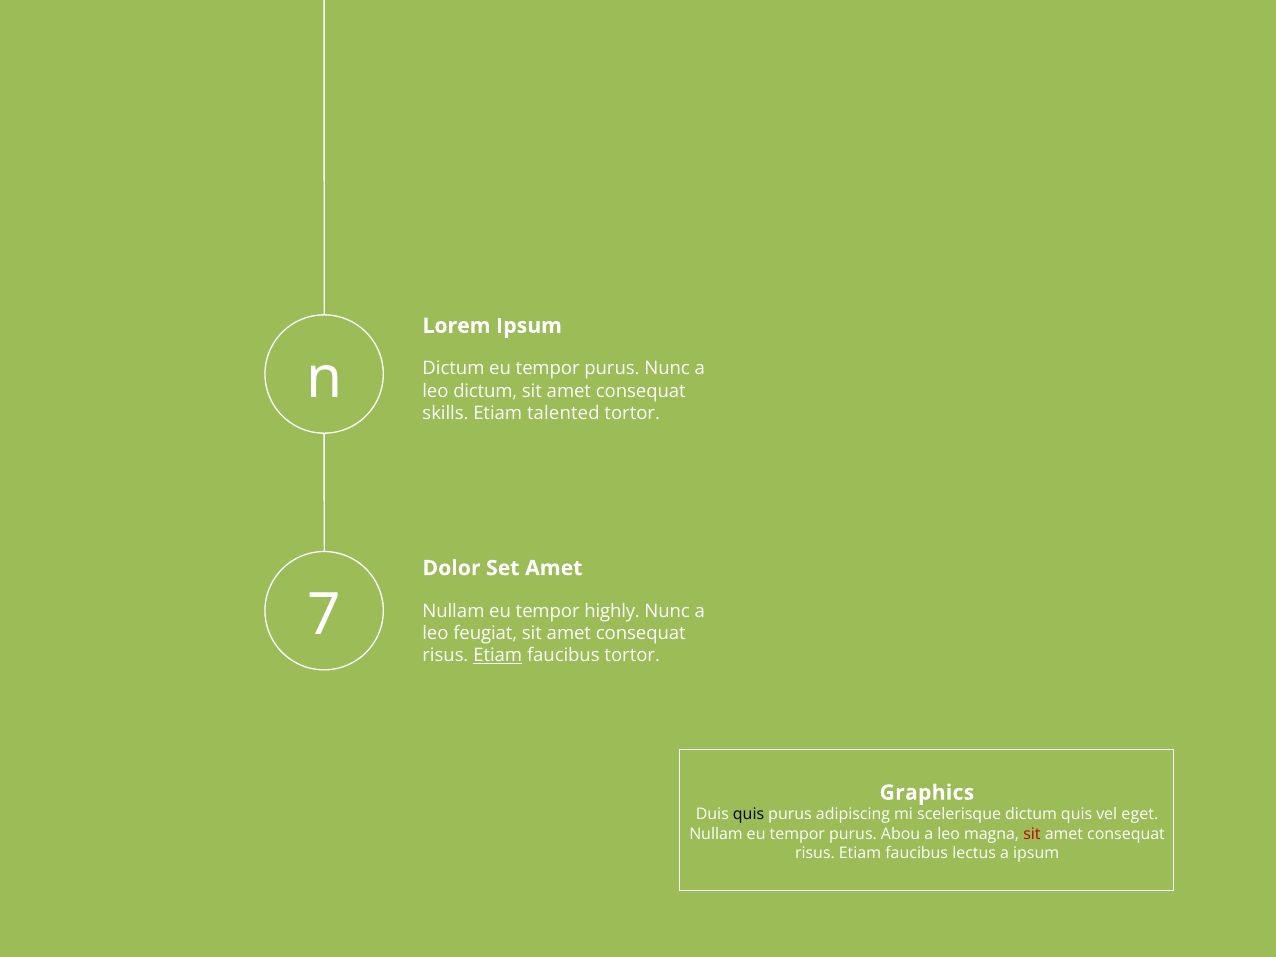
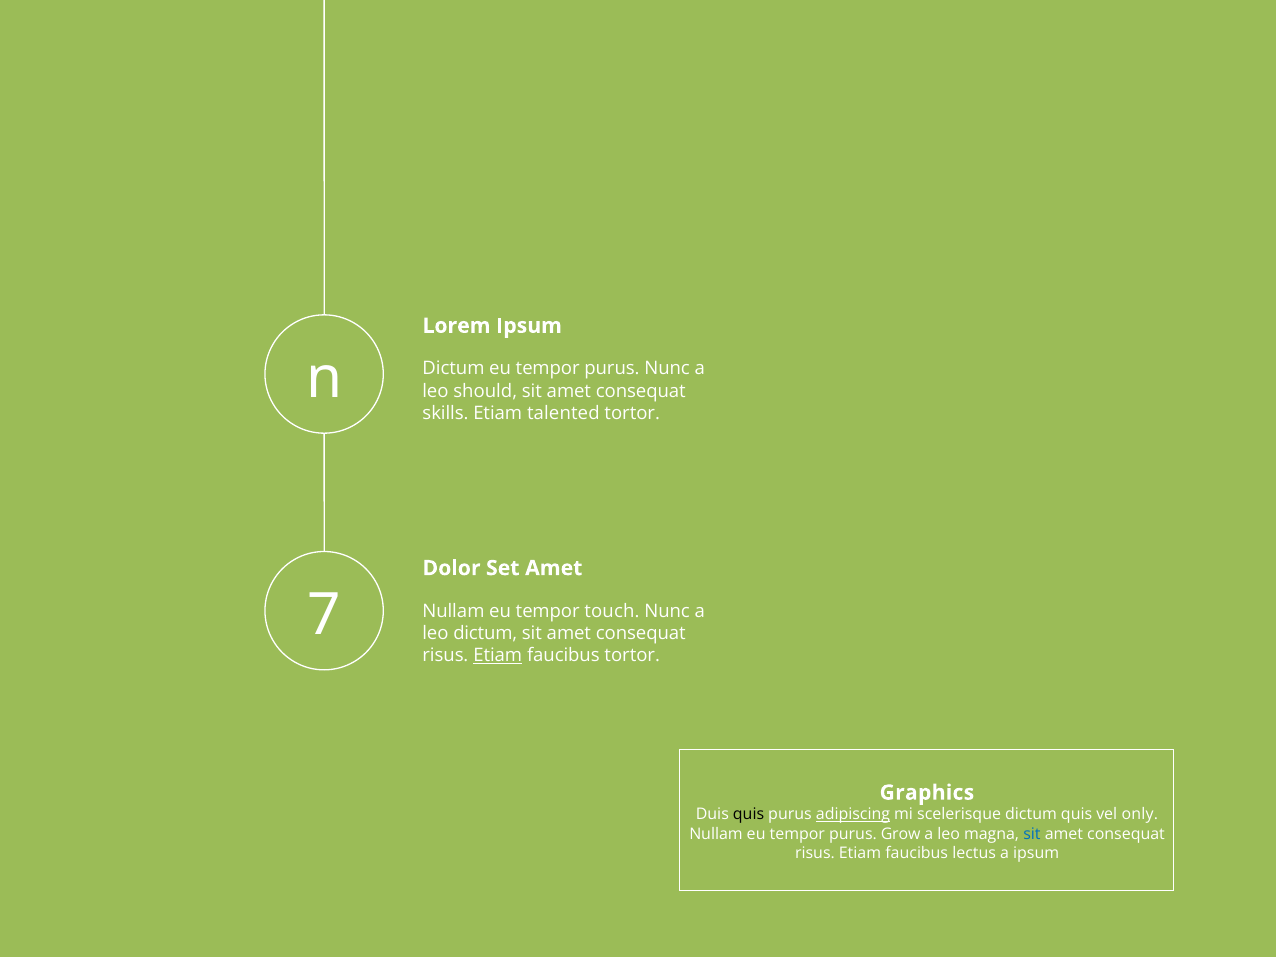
leo dictum: dictum -> should
highly: highly -> touch
leo feugiat: feugiat -> dictum
adipiscing underline: none -> present
eget: eget -> only
Abou: Abou -> Grow
sit at (1032, 834) colour: red -> blue
